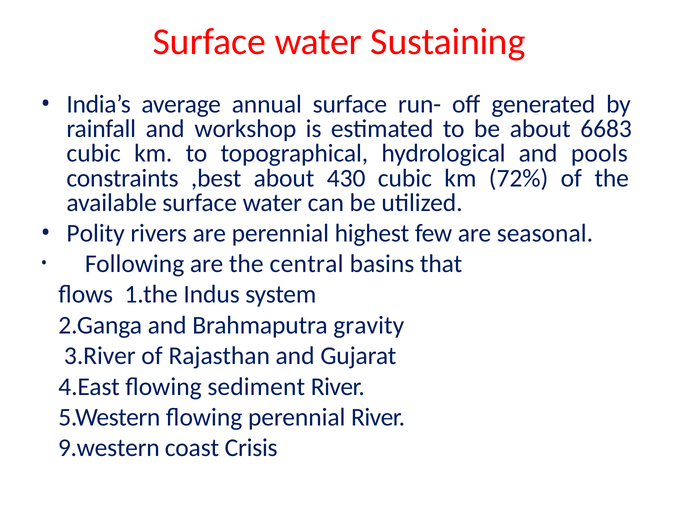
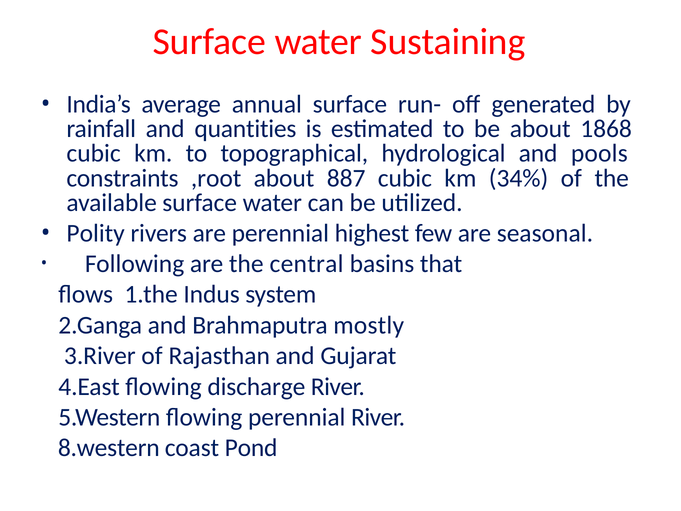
workshop: workshop -> quantities
6683: 6683 -> 1868
,best: ,best -> ,root
430: 430 -> 887
72%: 72% -> 34%
gravity: gravity -> mostly
sediment: sediment -> discharge
9.western: 9.western -> 8.western
Crisis: Crisis -> Pond
